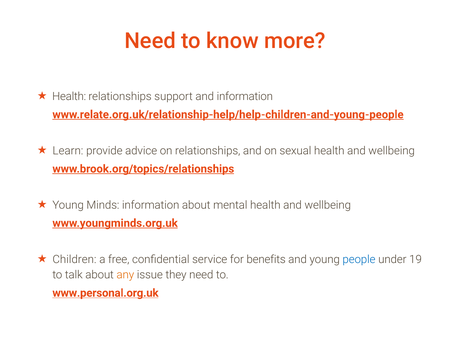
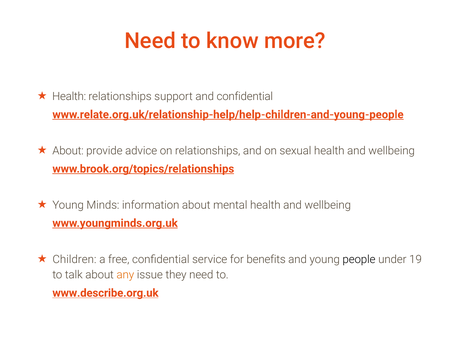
and information: information -> confidential
Learn at (68, 151): Learn -> About
people colour: blue -> black
www.personal.org.uk: www.personal.org.uk -> www.describe.org.uk
